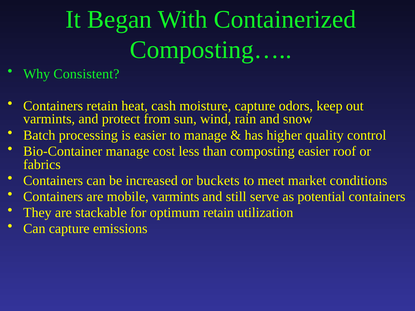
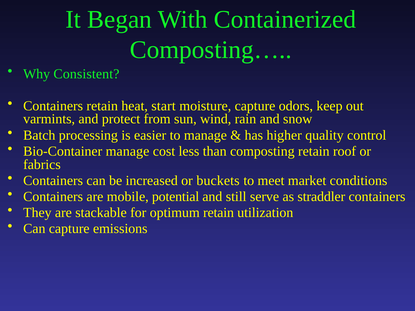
cash: cash -> start
composting easier: easier -> retain
mobile varmints: varmints -> potential
potential: potential -> straddler
